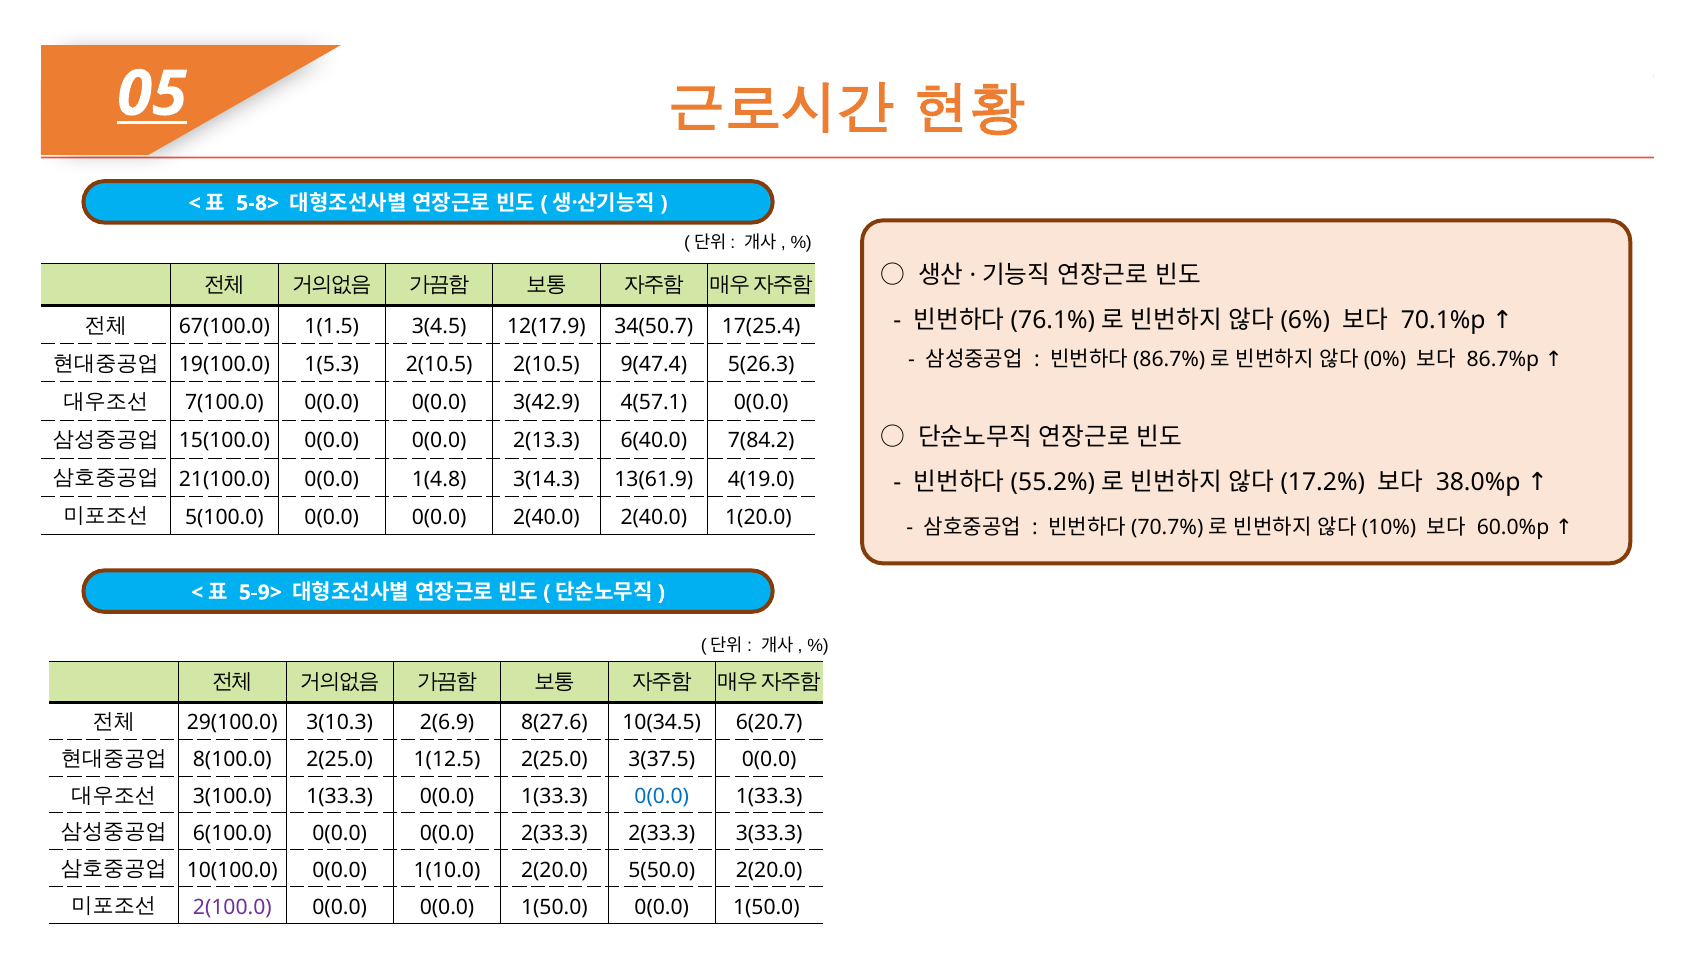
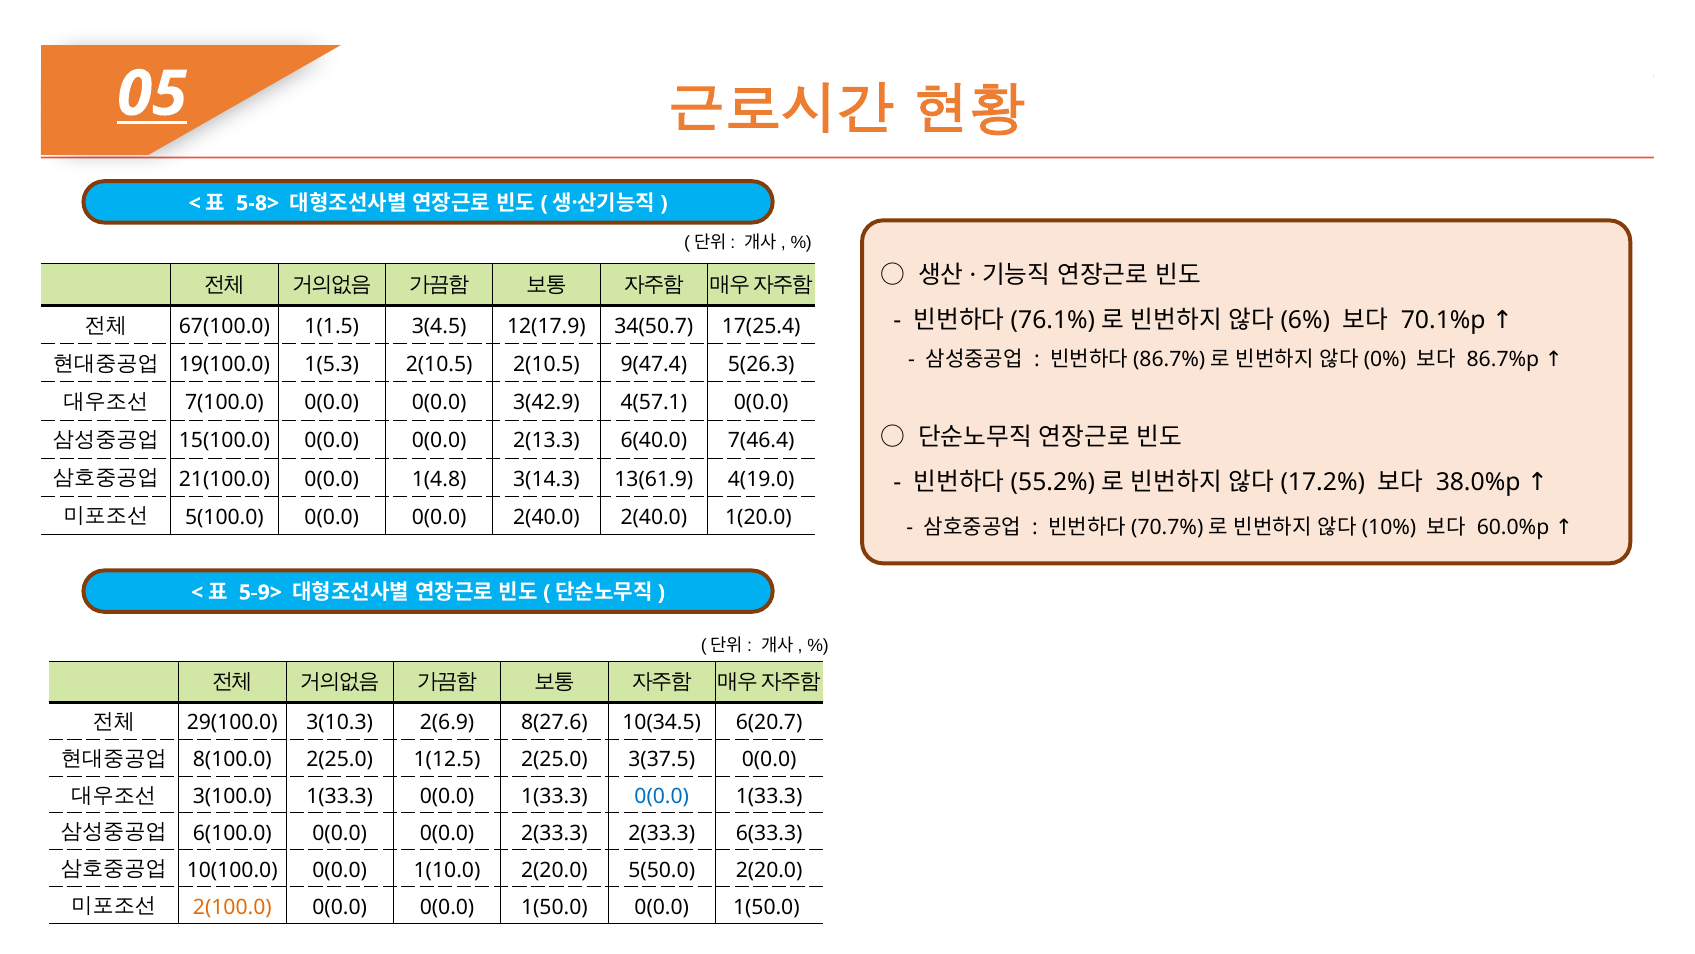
7(84.2: 7(84.2 -> 7(46.4
3(33.3: 3(33.3 -> 6(33.3
2(100.0 colour: purple -> orange
